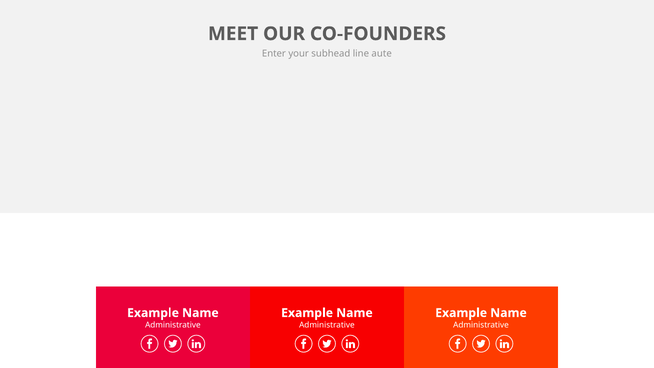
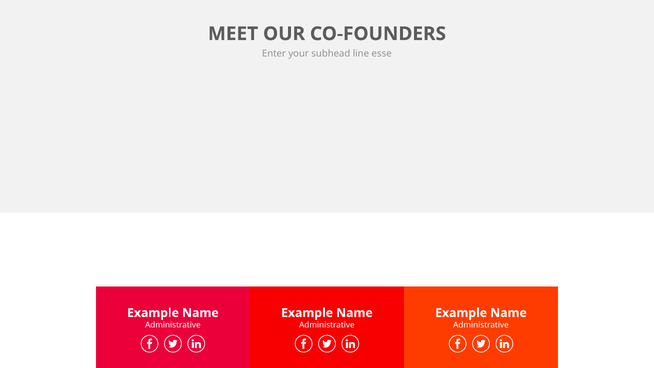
aute: aute -> esse
